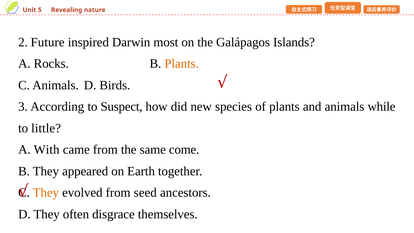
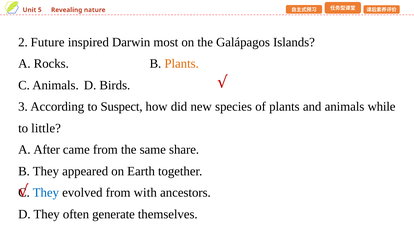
With: With -> After
come: come -> share
They at (46, 192) colour: orange -> blue
seed: seed -> with
disgrace: disgrace -> generate
